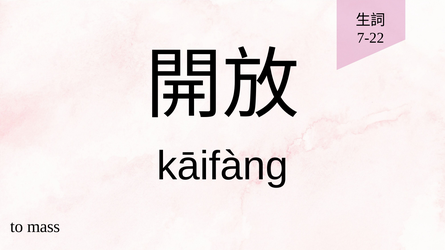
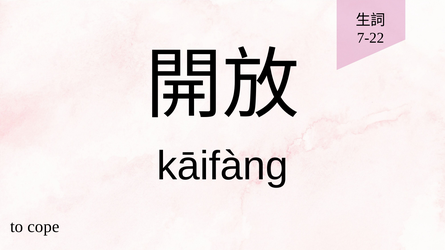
mass: mass -> cope
